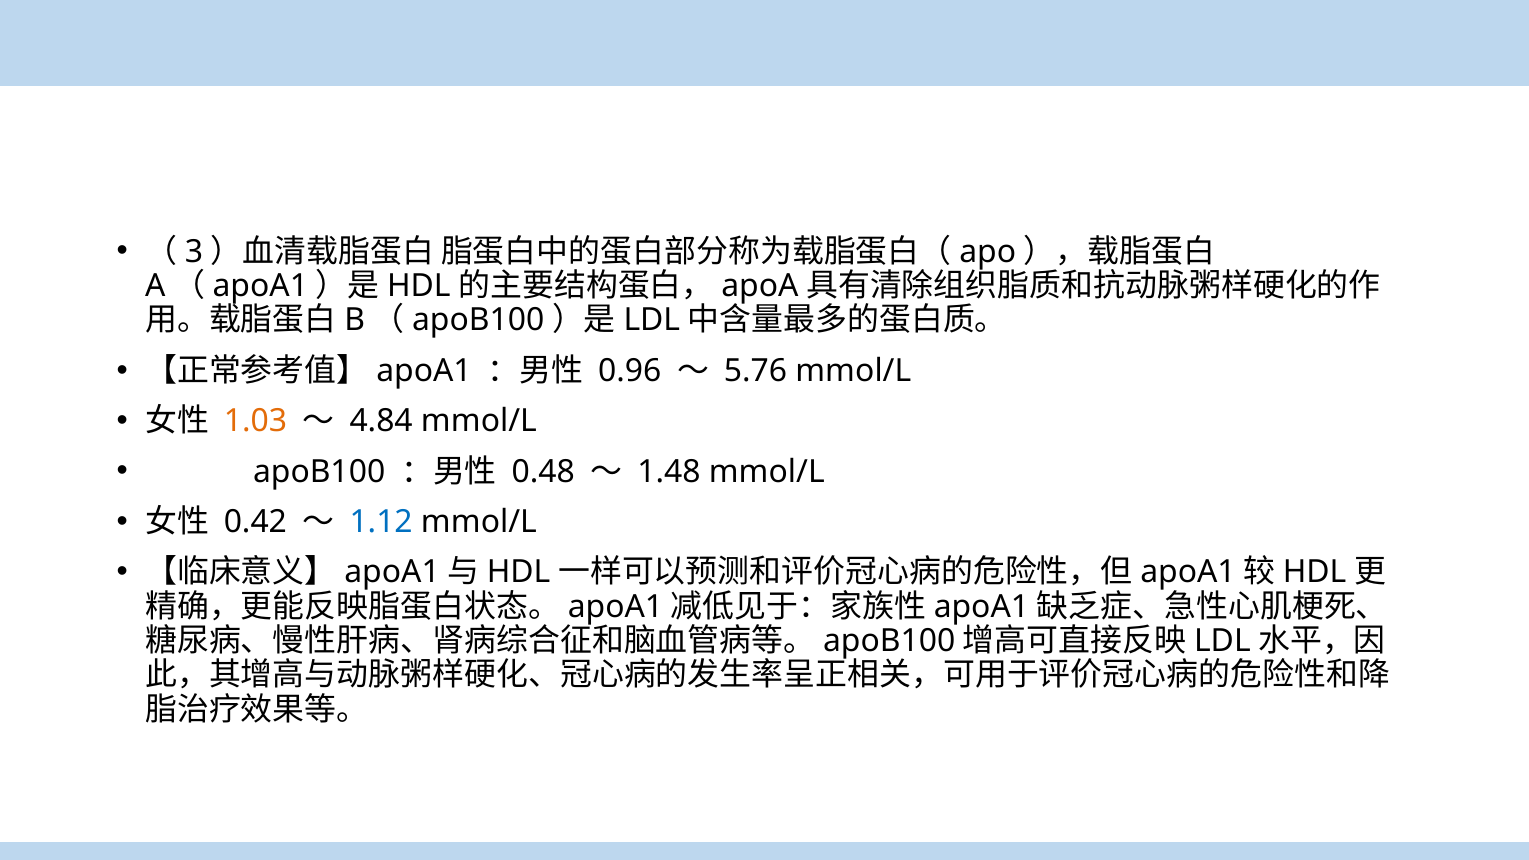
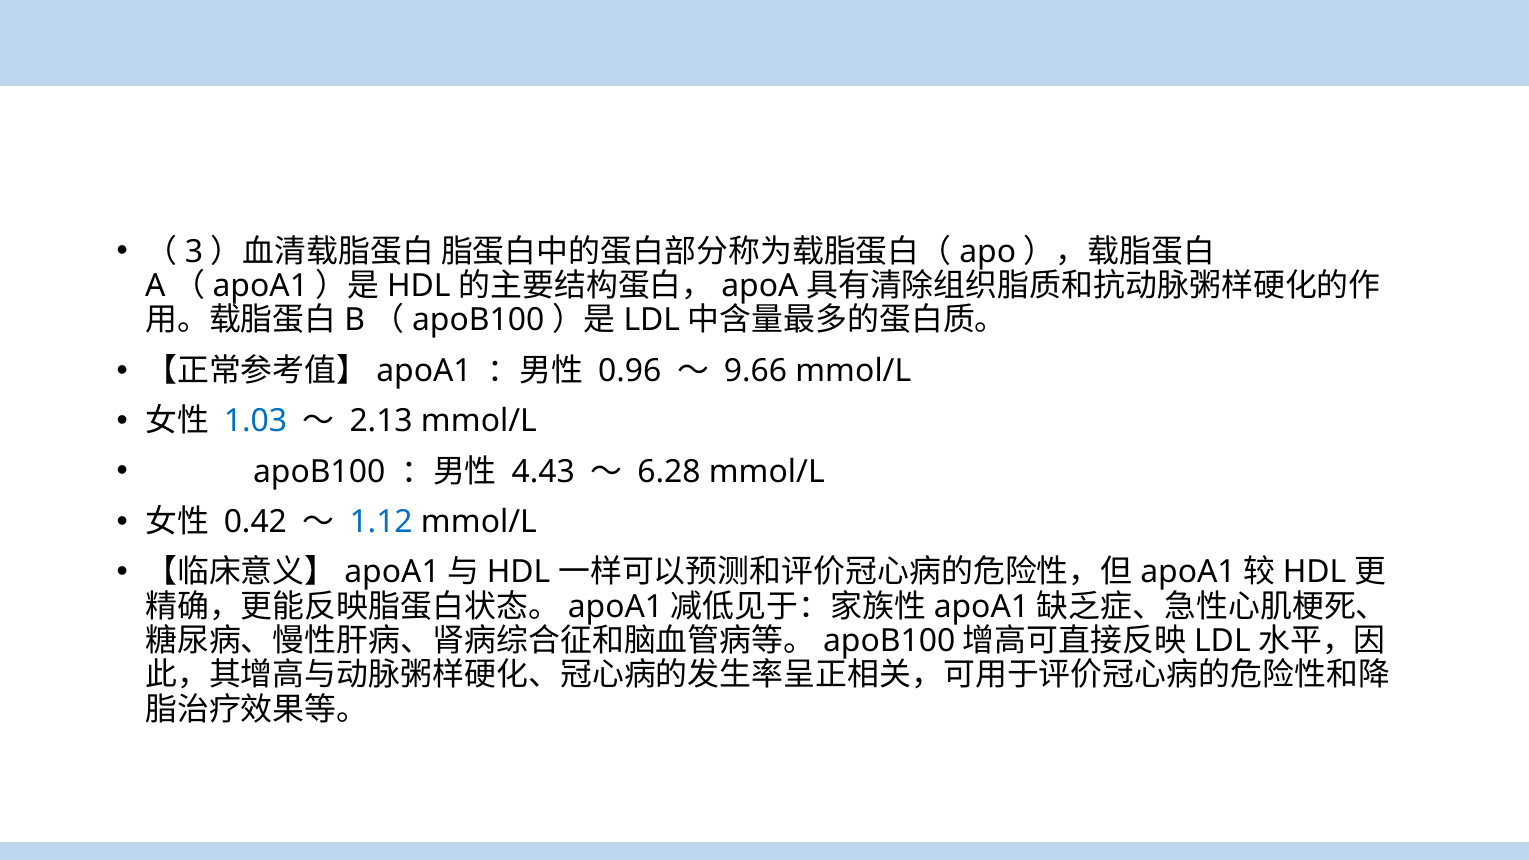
5.76: 5.76 -> 9.66
1.03 colour: orange -> blue
4.84: 4.84 -> 2.13
0.48: 0.48 -> 4.43
1.48: 1.48 -> 6.28
